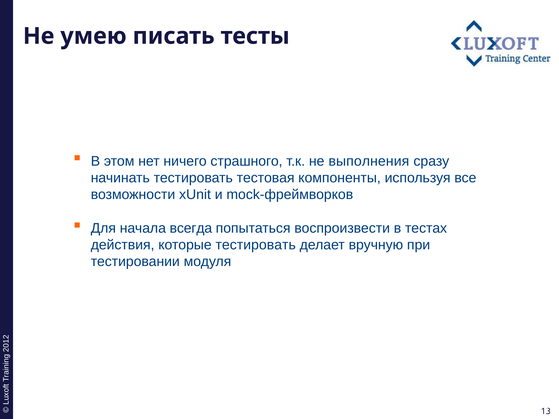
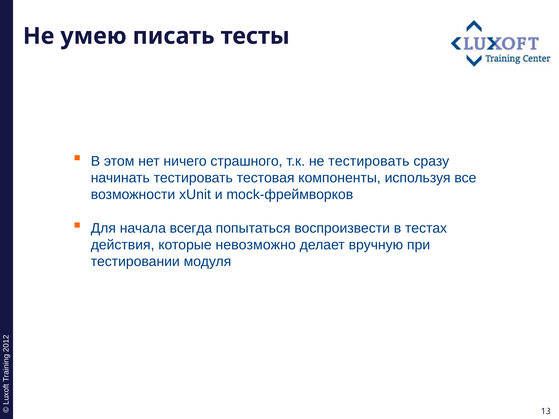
не выполнения: выполнения -> тестировать
которые тестировать: тестировать -> невозможно
